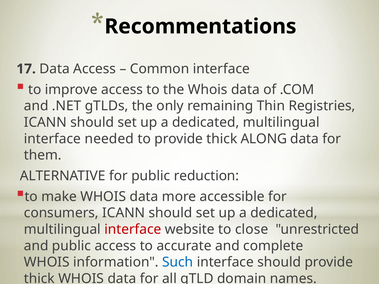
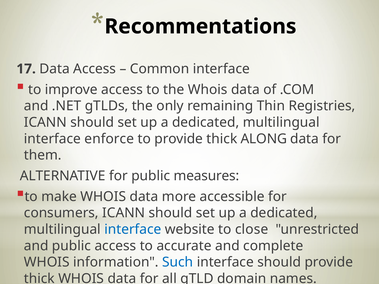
needed: needed -> enforce
reduction: reduction -> measures
interface at (133, 230) colour: red -> blue
